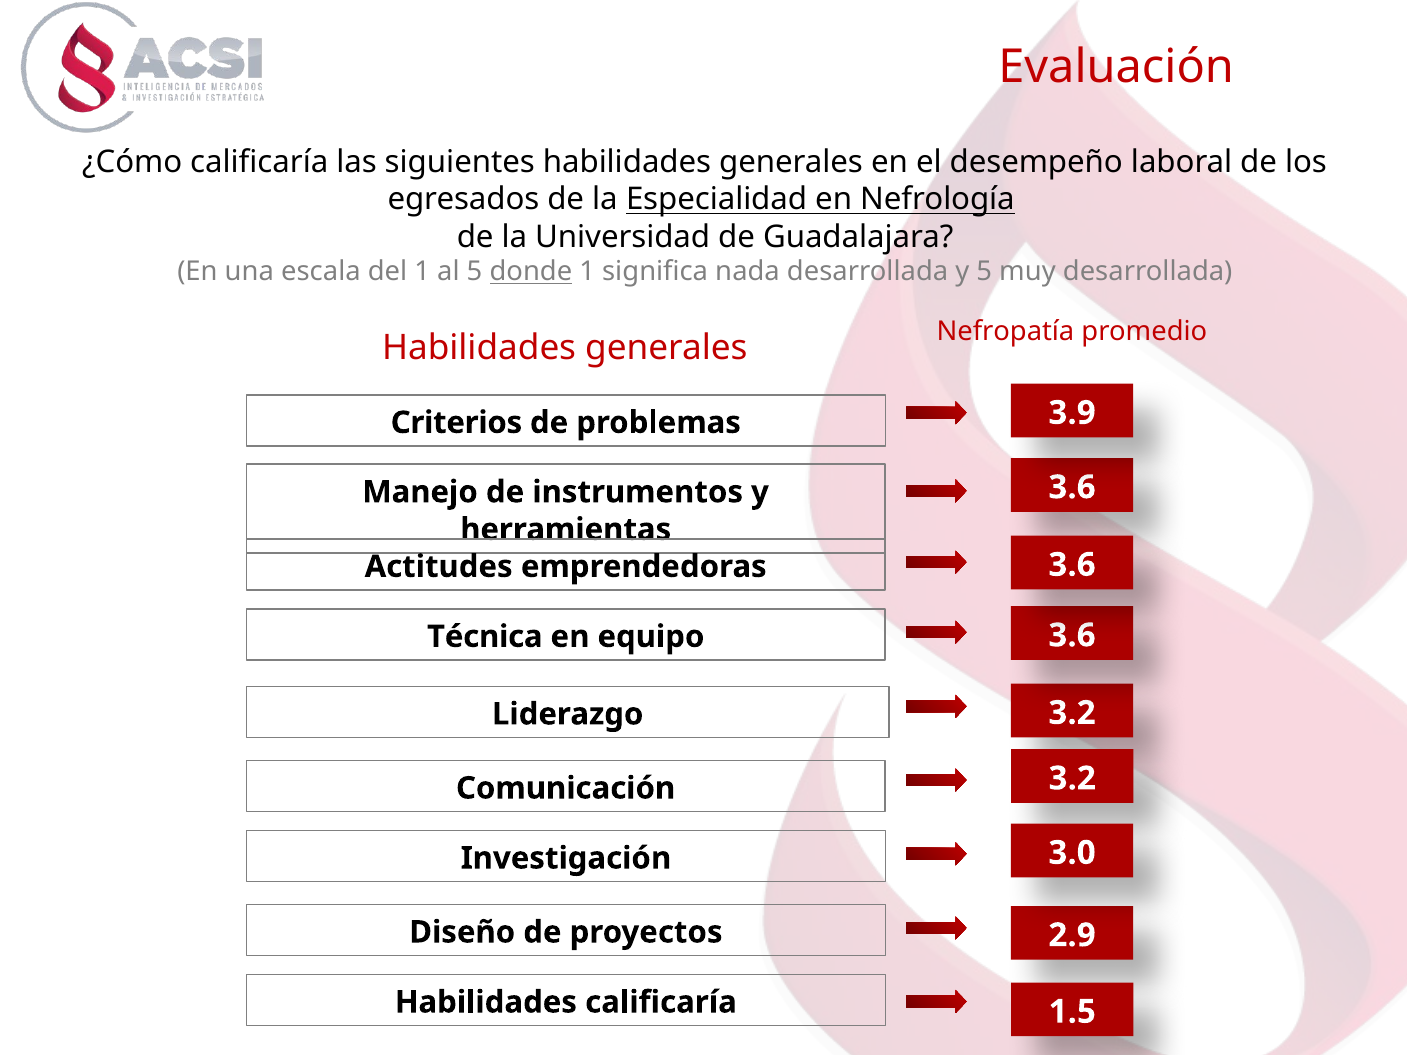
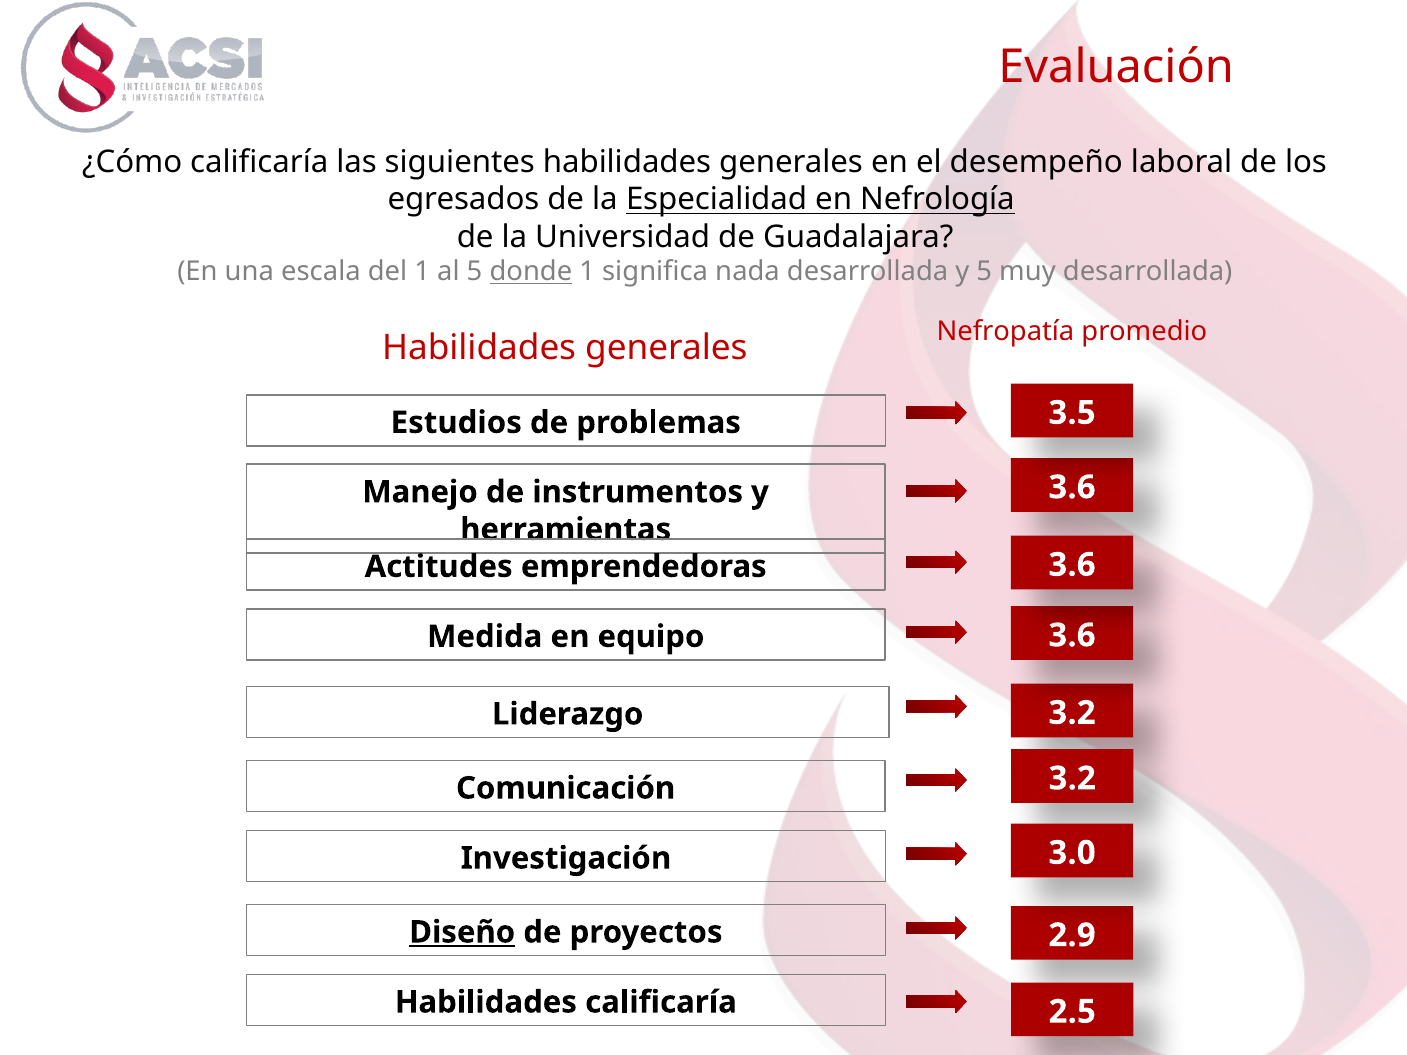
3.9: 3.9 -> 3.5
Criterios: Criterios -> Estudios
Técnica: Técnica -> Medida
Diseño underline: none -> present
1.5: 1.5 -> 2.5
